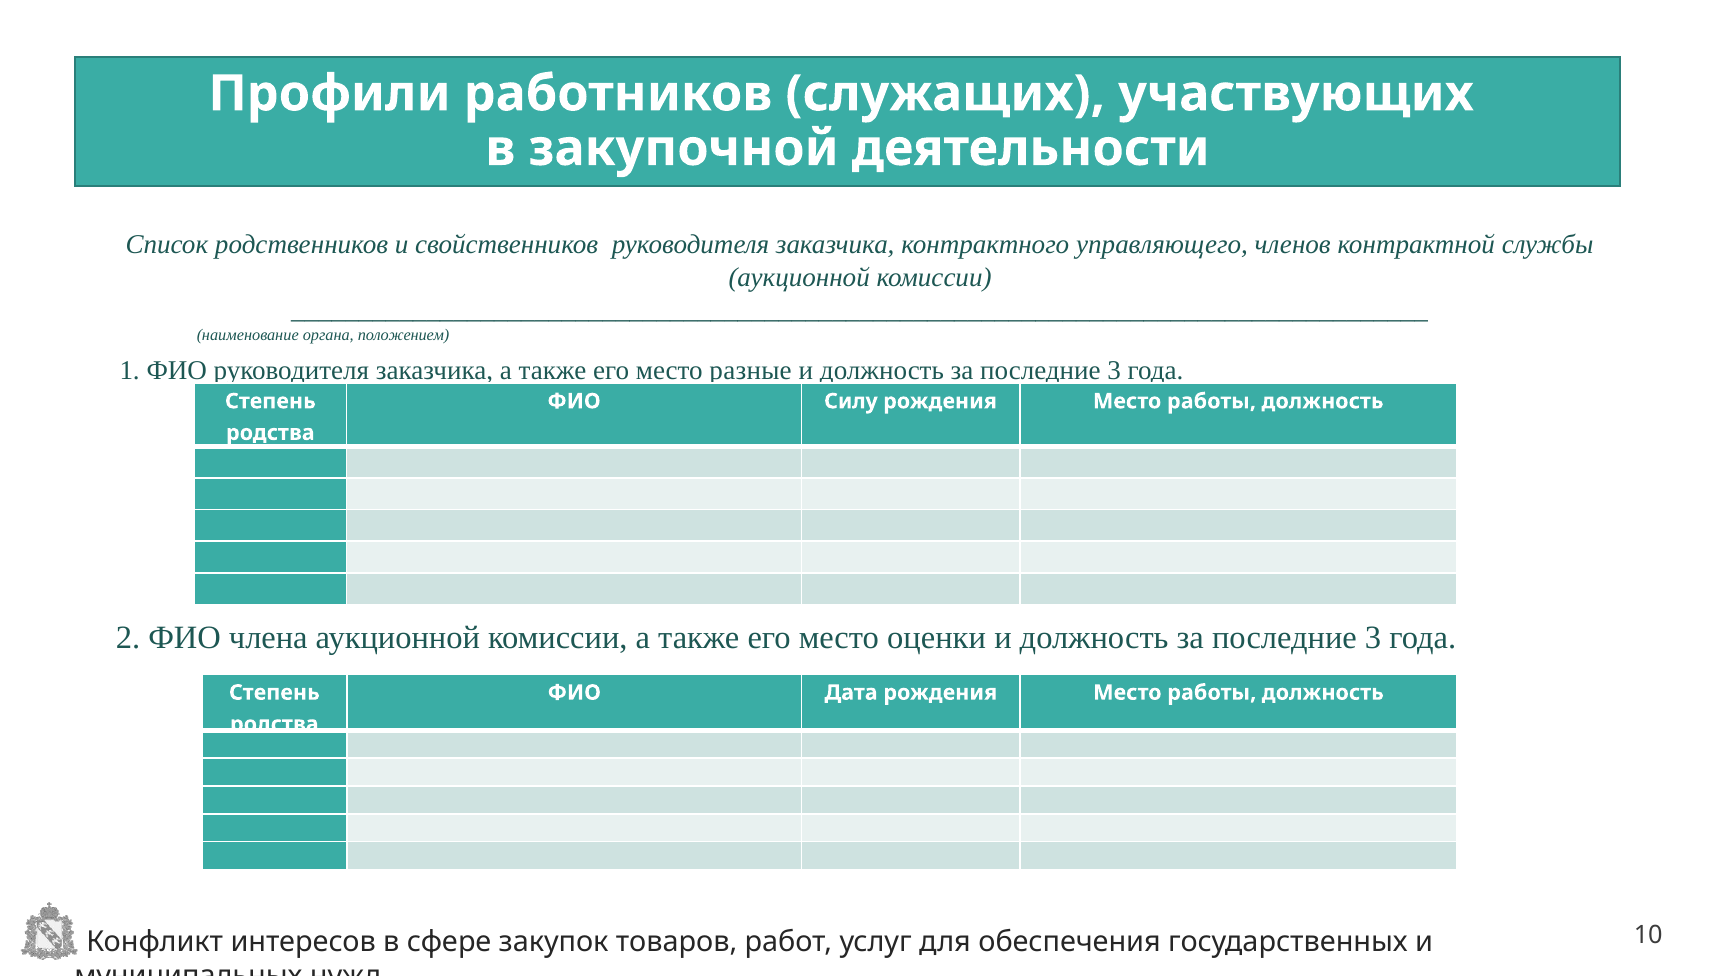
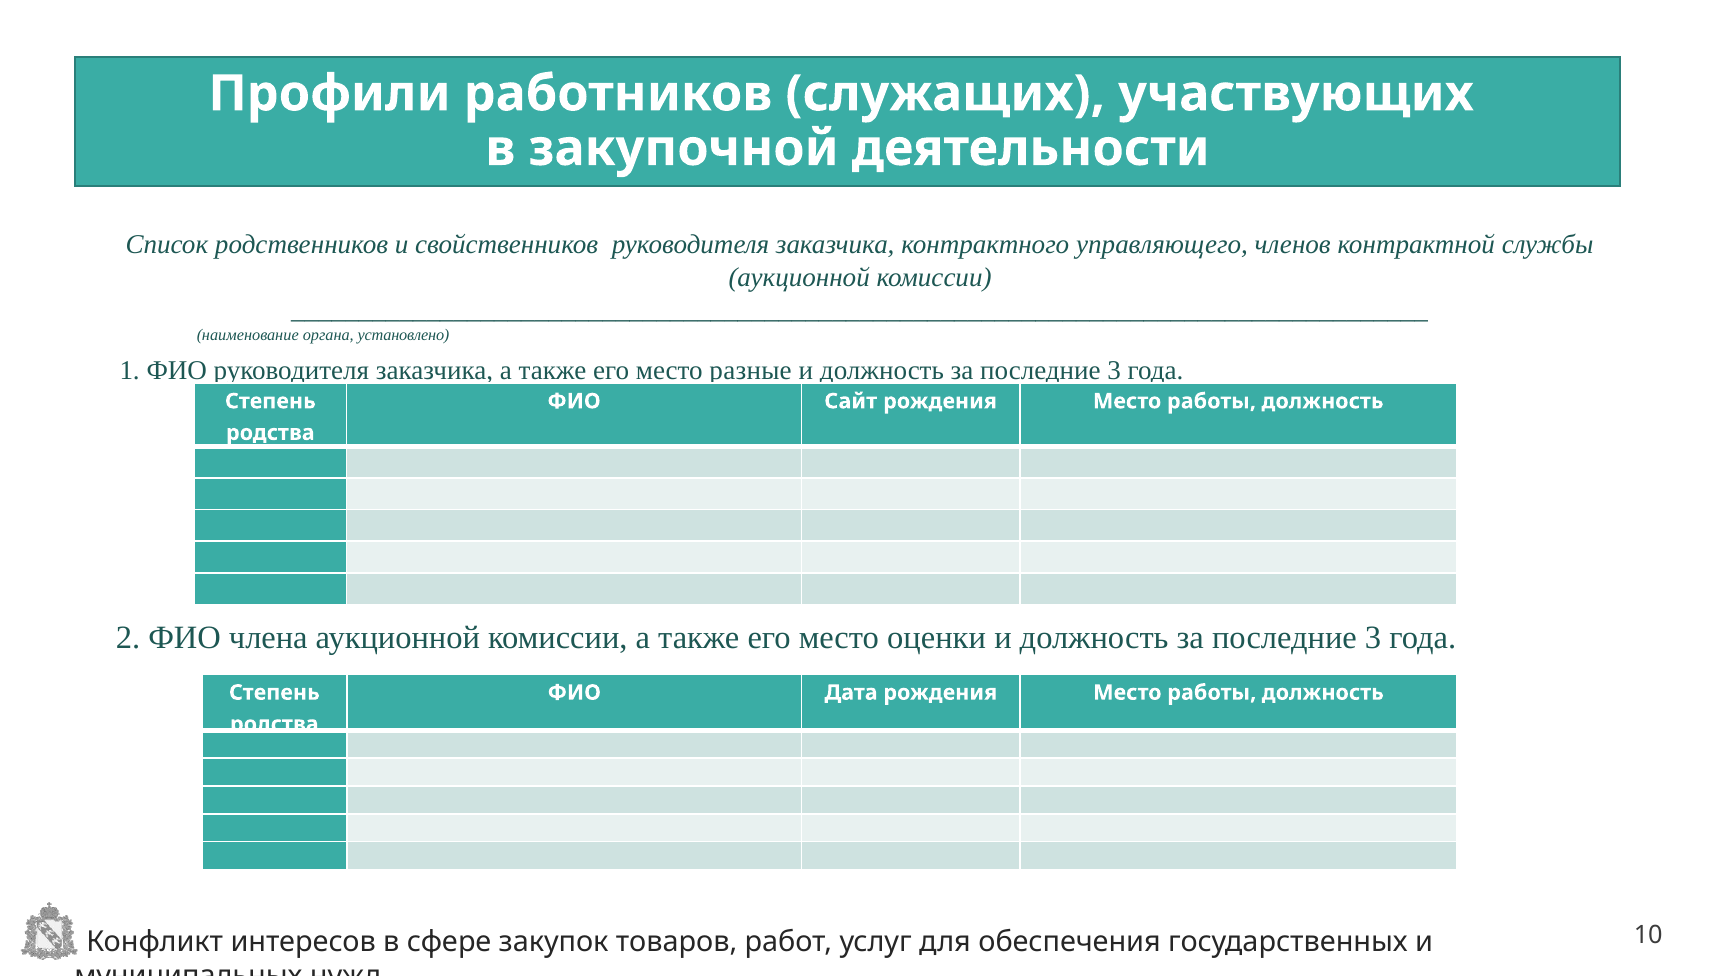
положением: положением -> установлено
Силу: Силу -> Сайт
